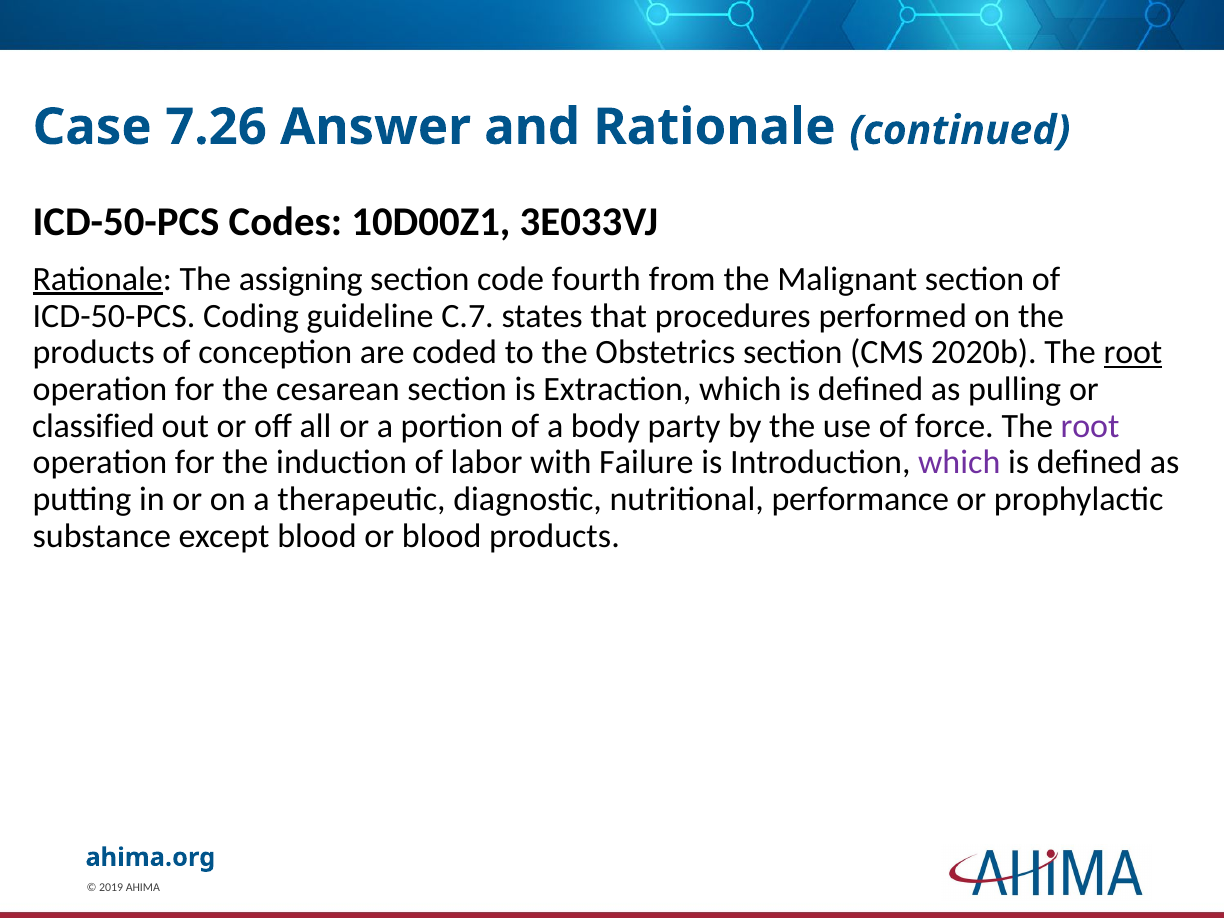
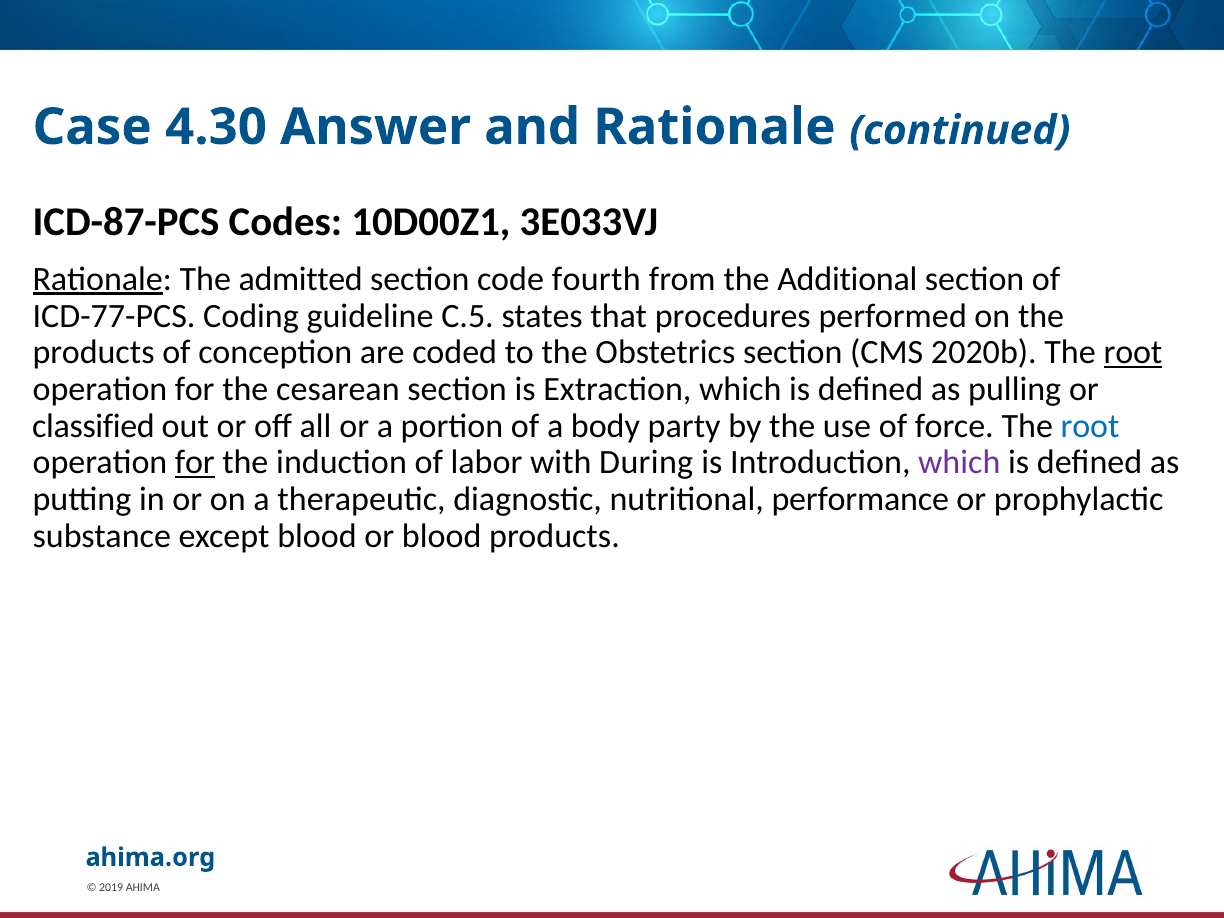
7.26: 7.26 -> 4.30
ICD-50-PCS at (126, 222): ICD-50-PCS -> ICD-87-PCS
assigning: assigning -> admitted
Malignant: Malignant -> Additional
ICD-50-PCS at (114, 316): ICD-50-PCS -> ICD-77-PCS
C.7: C.7 -> C.5
root at (1090, 426) colour: purple -> blue
for at (195, 463) underline: none -> present
Failure: Failure -> During
